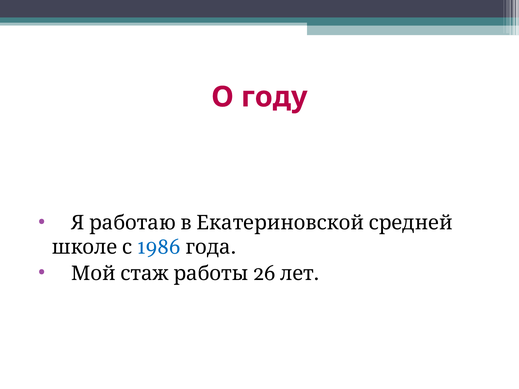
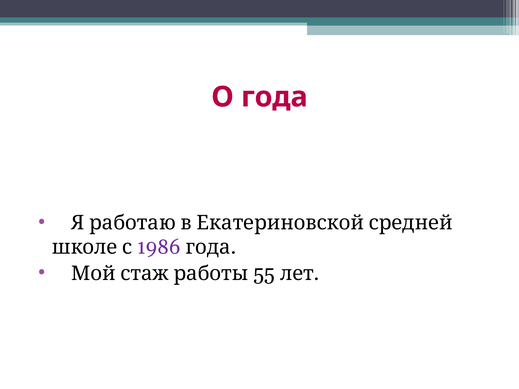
О году: году -> года
1986 colour: blue -> purple
26: 26 -> 55
